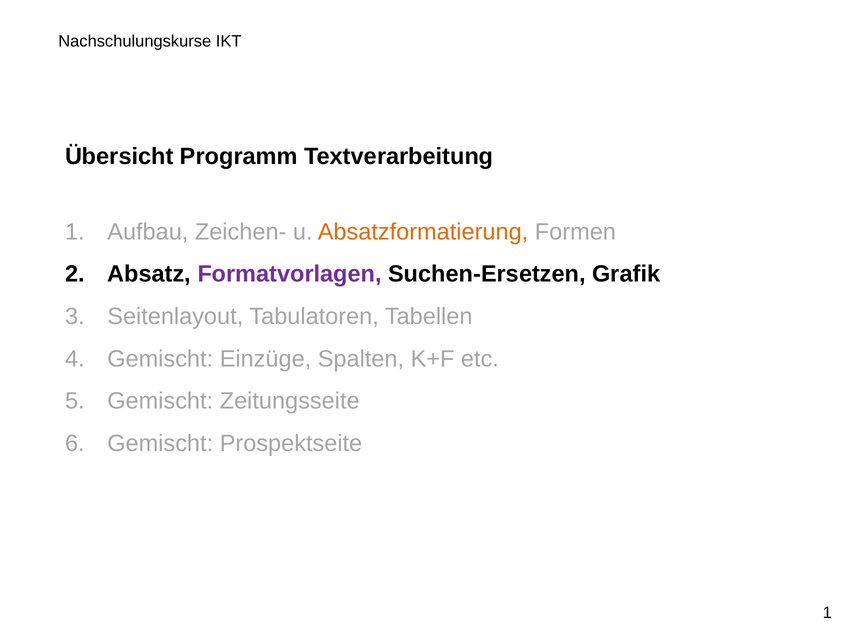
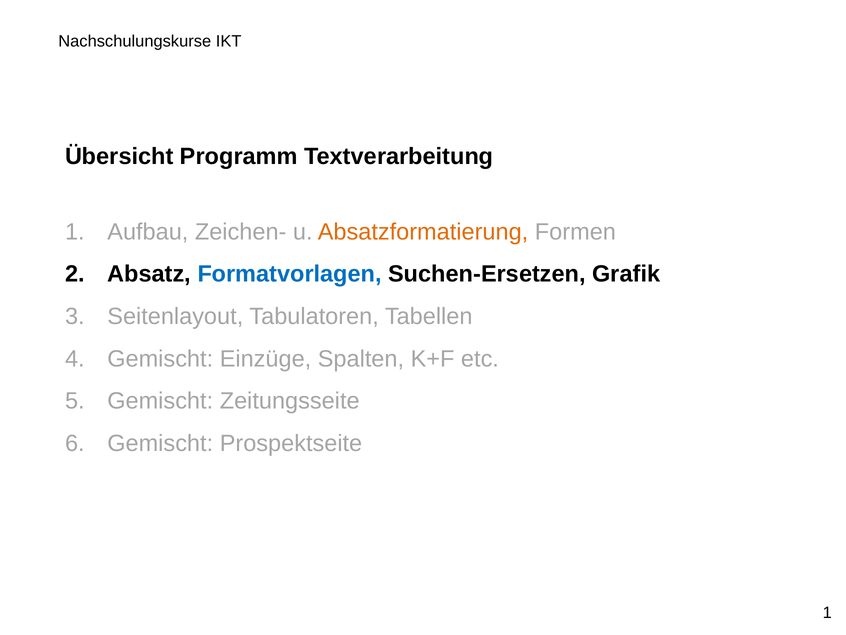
Formatvorlagen colour: purple -> blue
